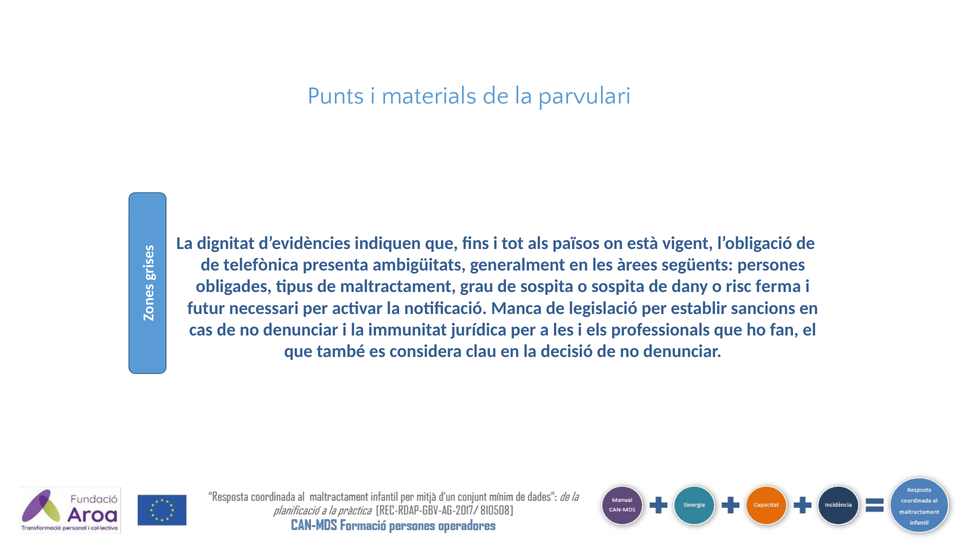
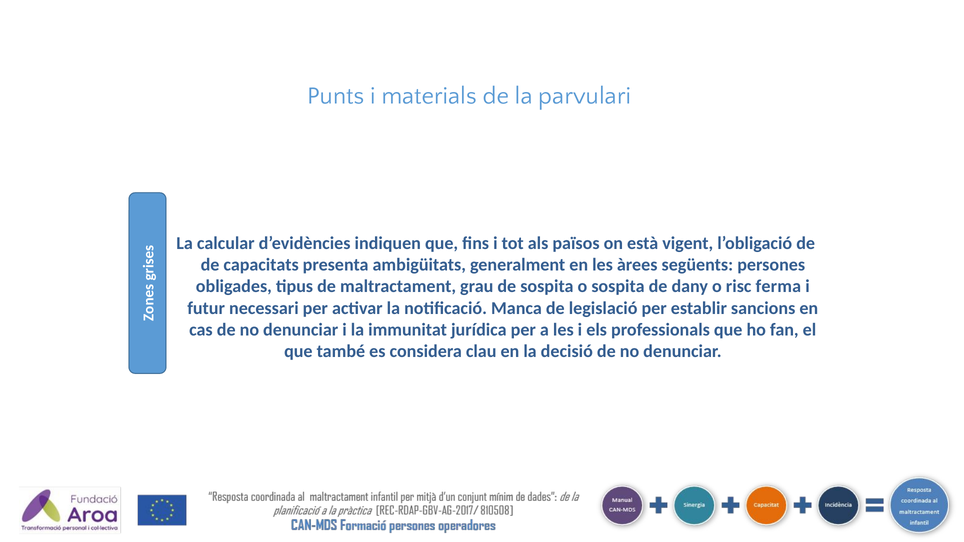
dignitat: dignitat -> calcular
telefònica: telefònica -> capacitats
